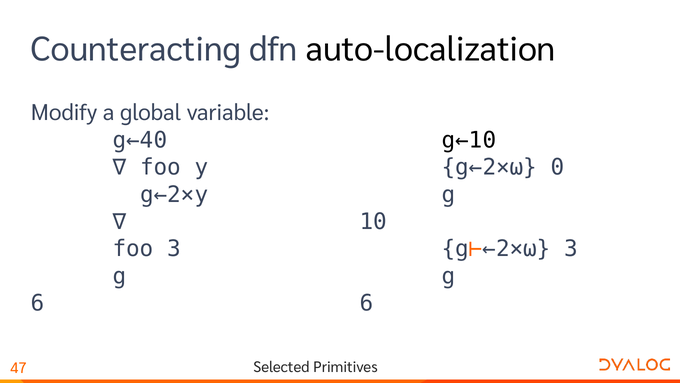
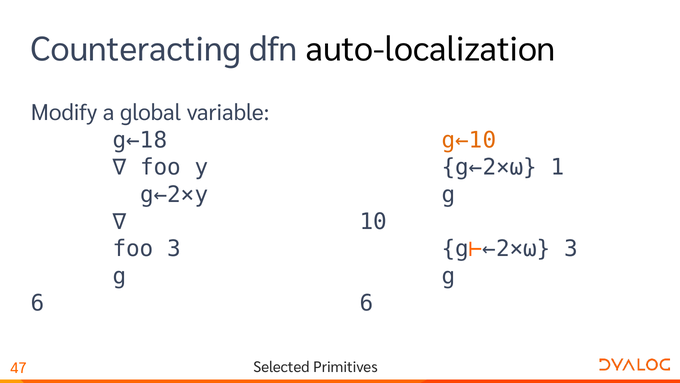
g←40: g←40 -> g←18
g←10 colour: black -> orange
0: 0 -> 1
